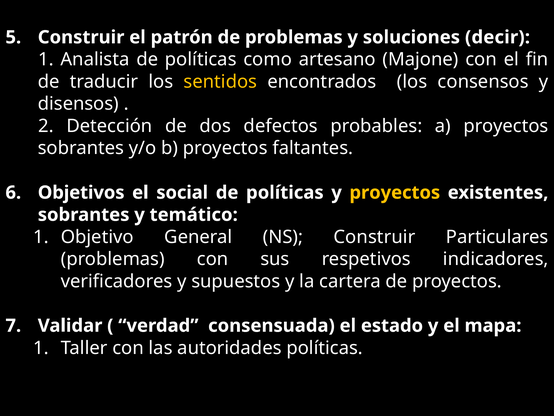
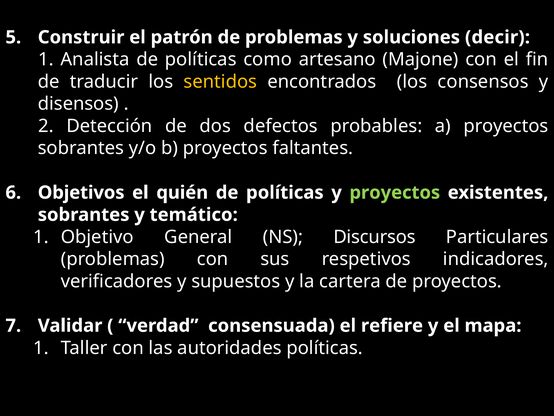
social: social -> quién
proyectos at (395, 192) colour: yellow -> light green
NS Construir: Construir -> Discursos
estado: estado -> refiere
